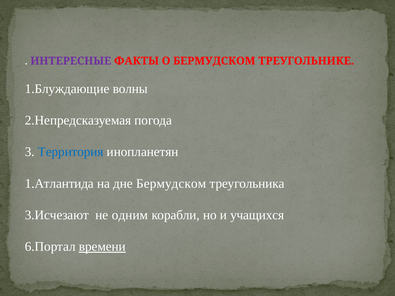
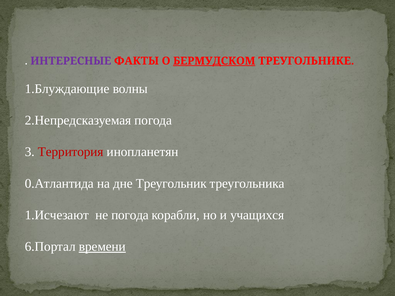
БЕРМУДСКОМ at (214, 61) underline: none -> present
Территория colour: blue -> red
1.Атлантида: 1.Атлантида -> 0.Атлантида
дне Бермудском: Бермудском -> Треугольник
3.Исчезают: 3.Исчезают -> 1.Исчезают
не одним: одним -> погода
